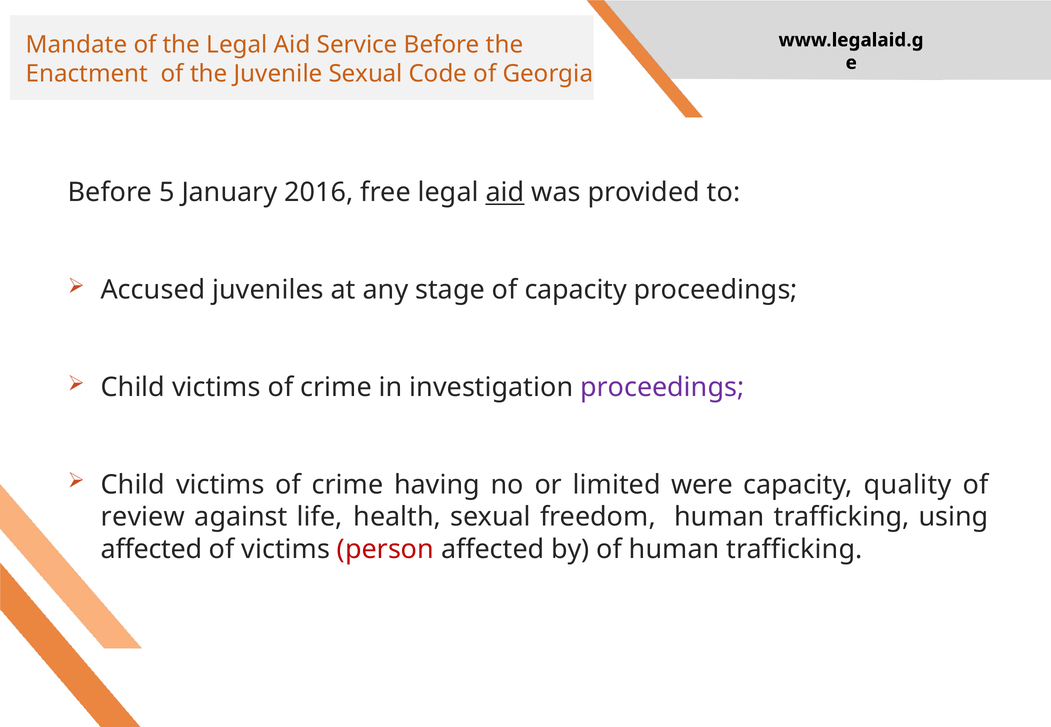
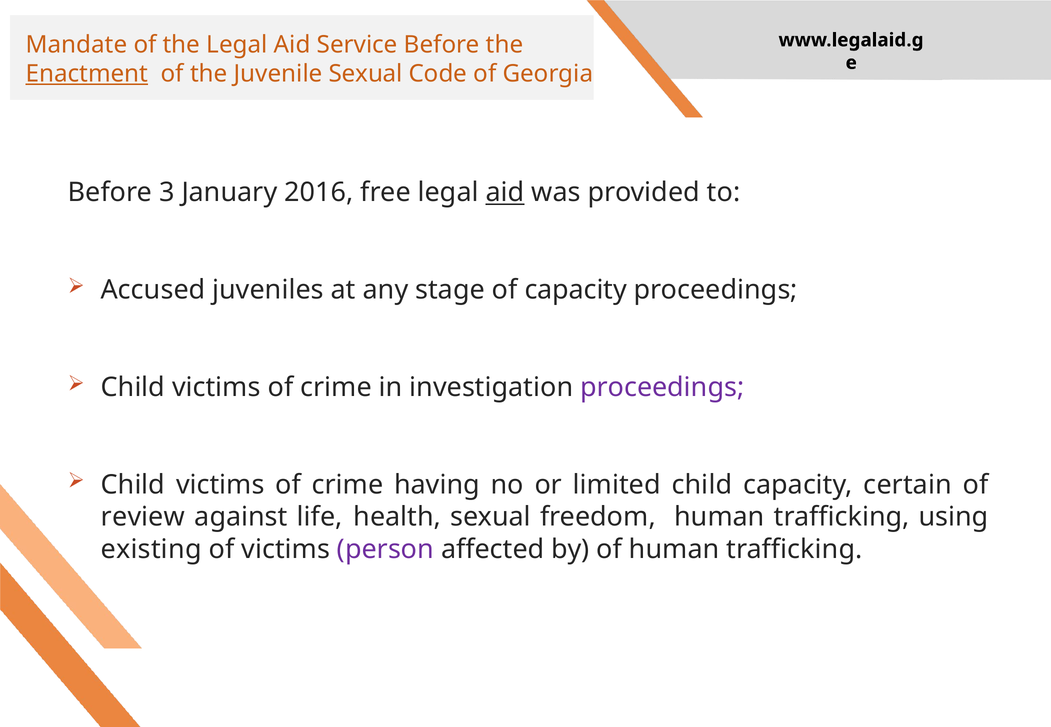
Enactment underline: none -> present
5: 5 -> 3
limited were: were -> child
quality: quality -> certain
affected at (151, 550): affected -> existing
person colour: red -> purple
